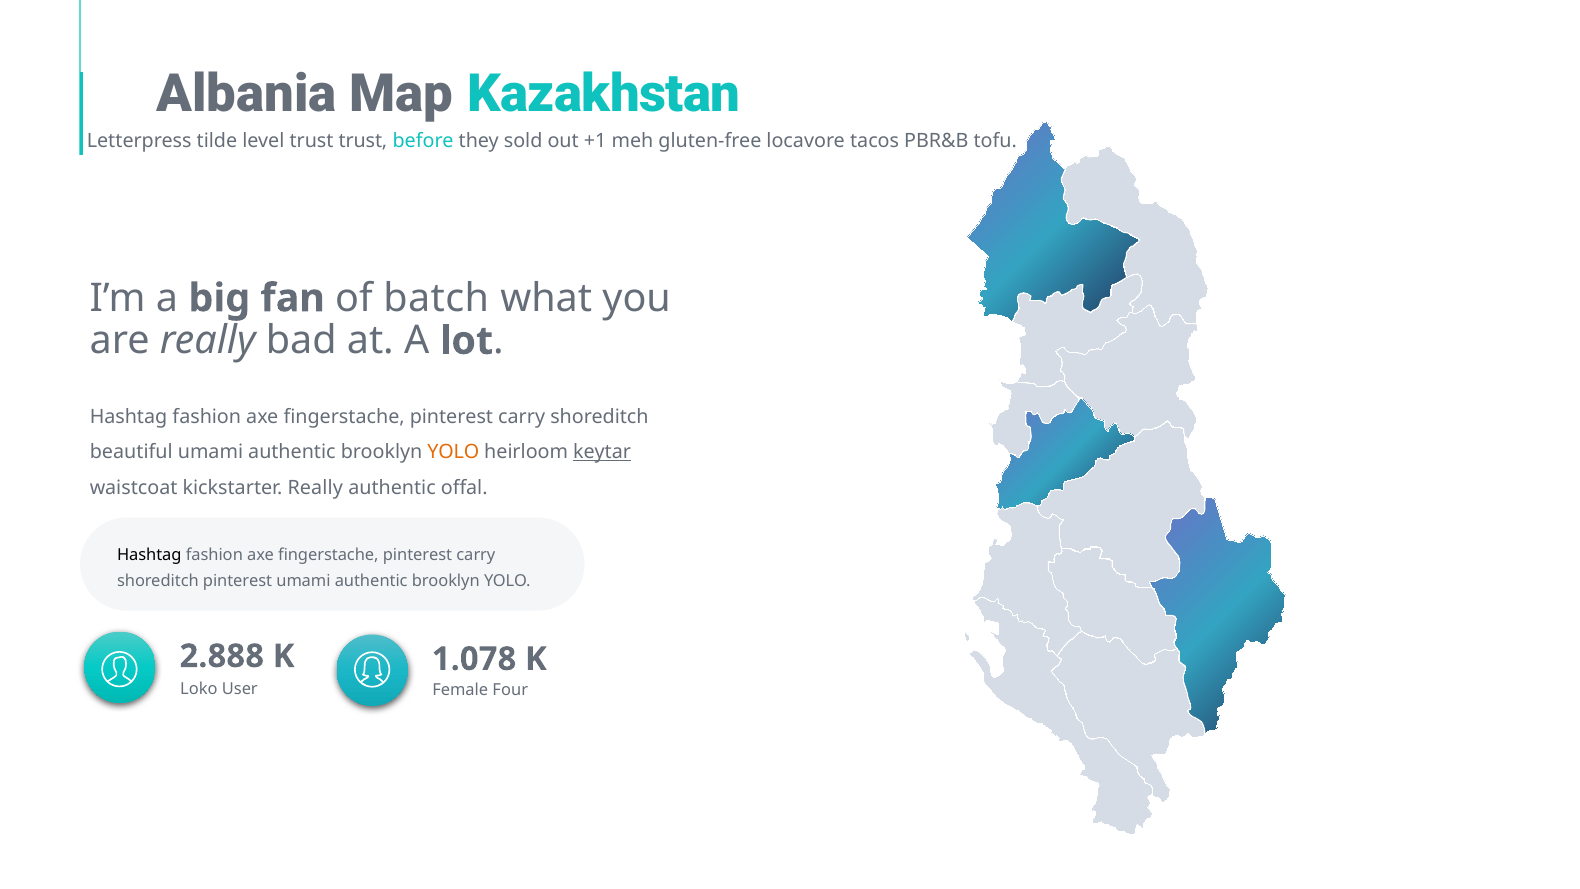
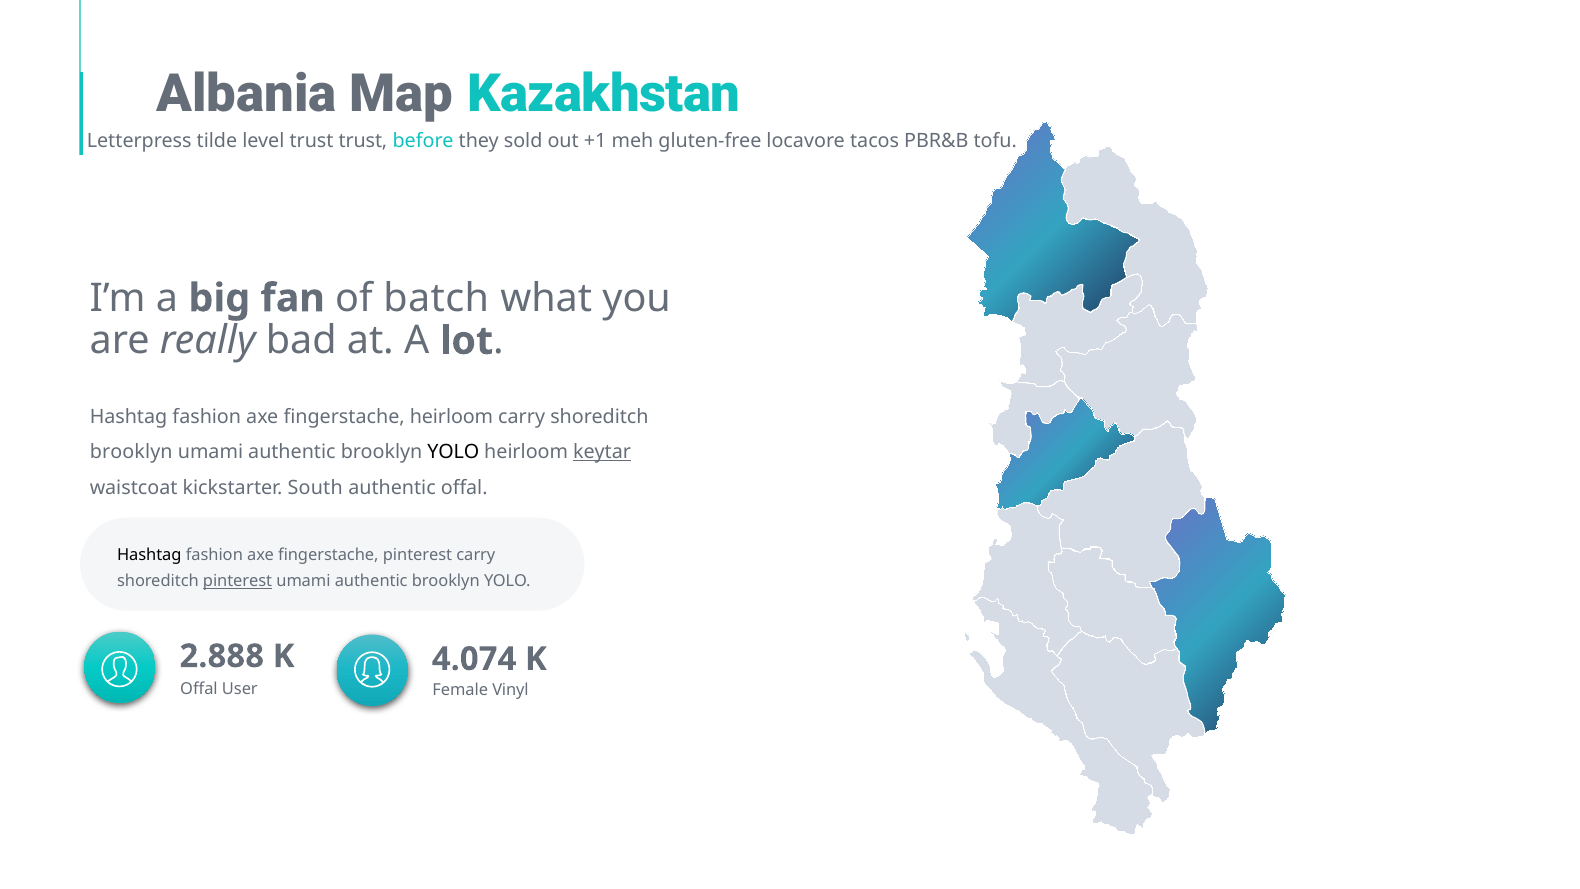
pinterest at (451, 416): pinterest -> heirloom
beautiful at (131, 452): beautiful -> brooklyn
YOLO at (453, 452) colour: orange -> black
kickstarter Really: Really -> South
pinterest at (238, 581) underline: none -> present
1.078: 1.078 -> 4.074
Loko at (199, 689): Loko -> Offal
Four: Four -> Vinyl
